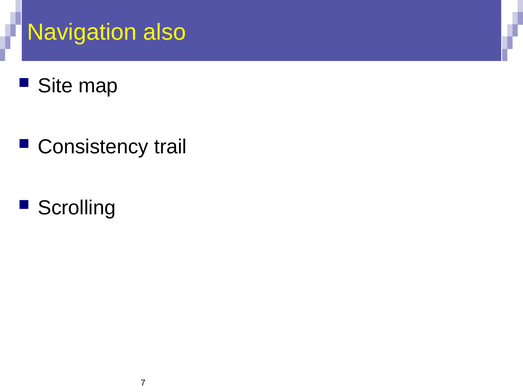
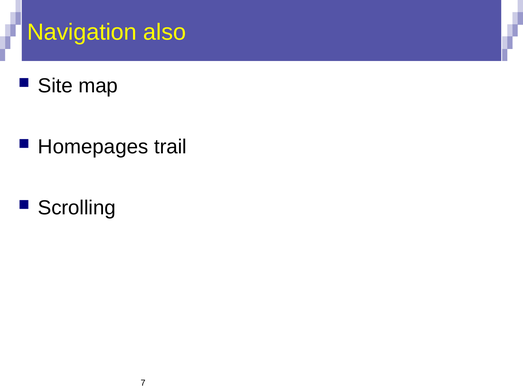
Consistency: Consistency -> Homepages
